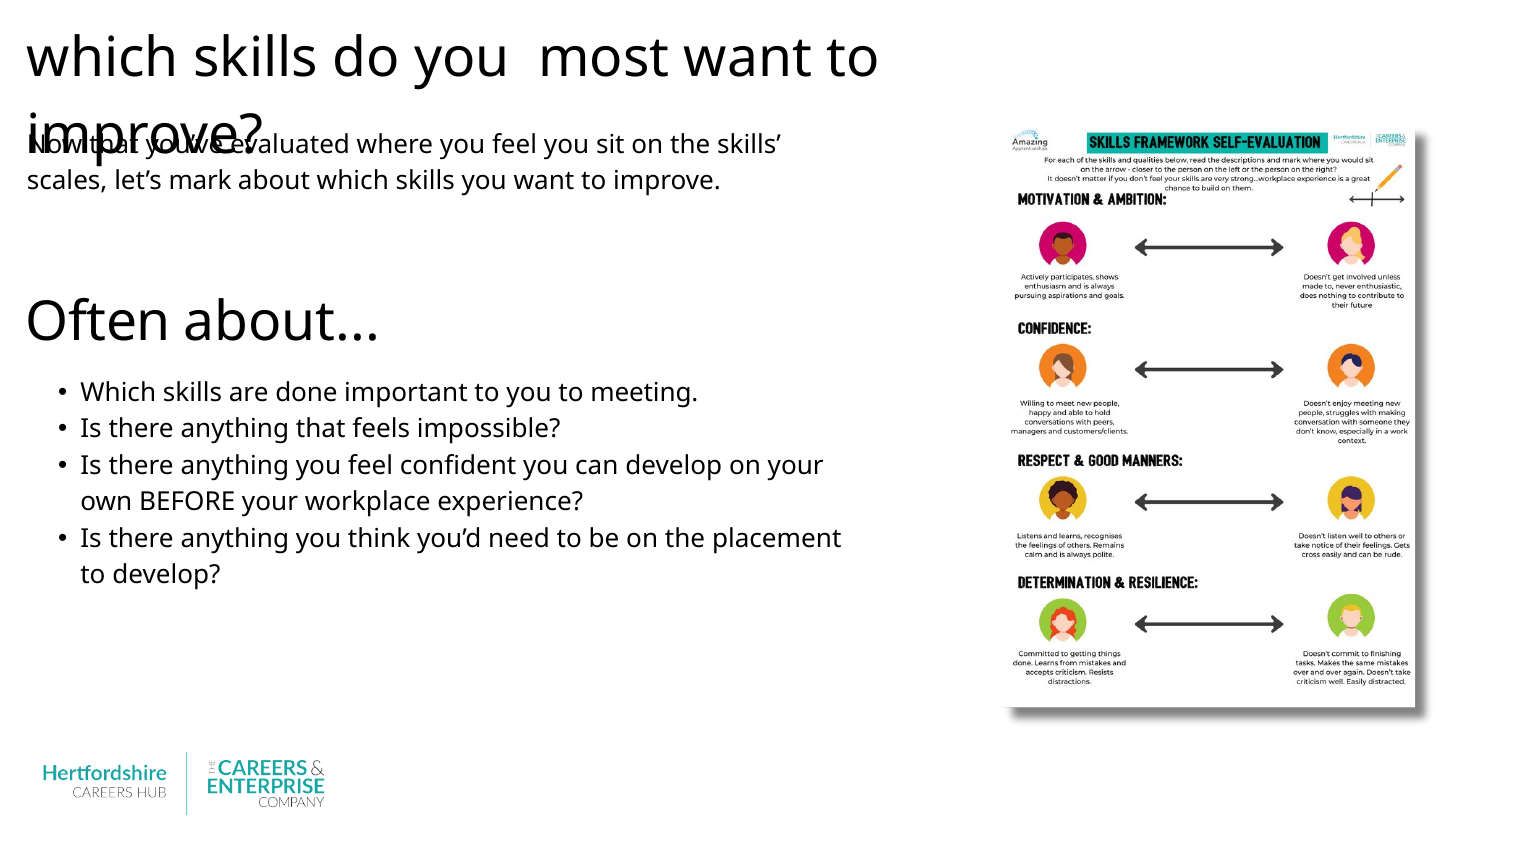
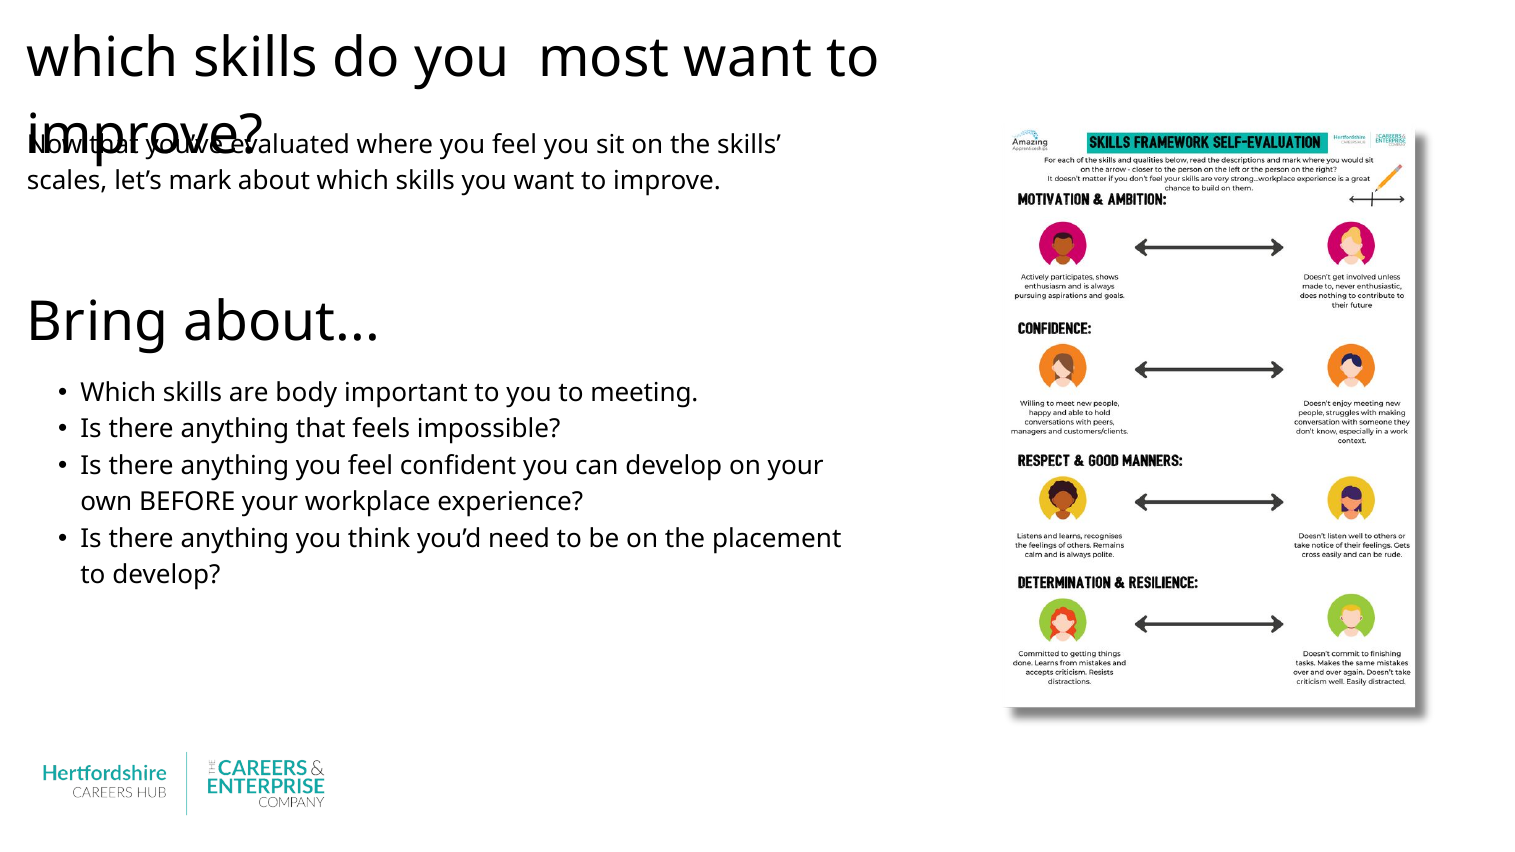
Often: Often -> Bring
done: done -> body
